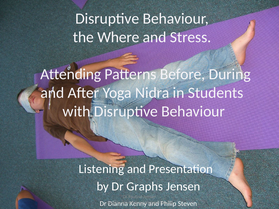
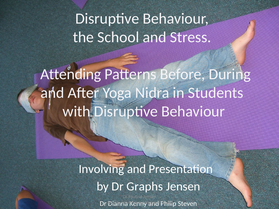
Where: Where -> School
Listening: Listening -> Involving
